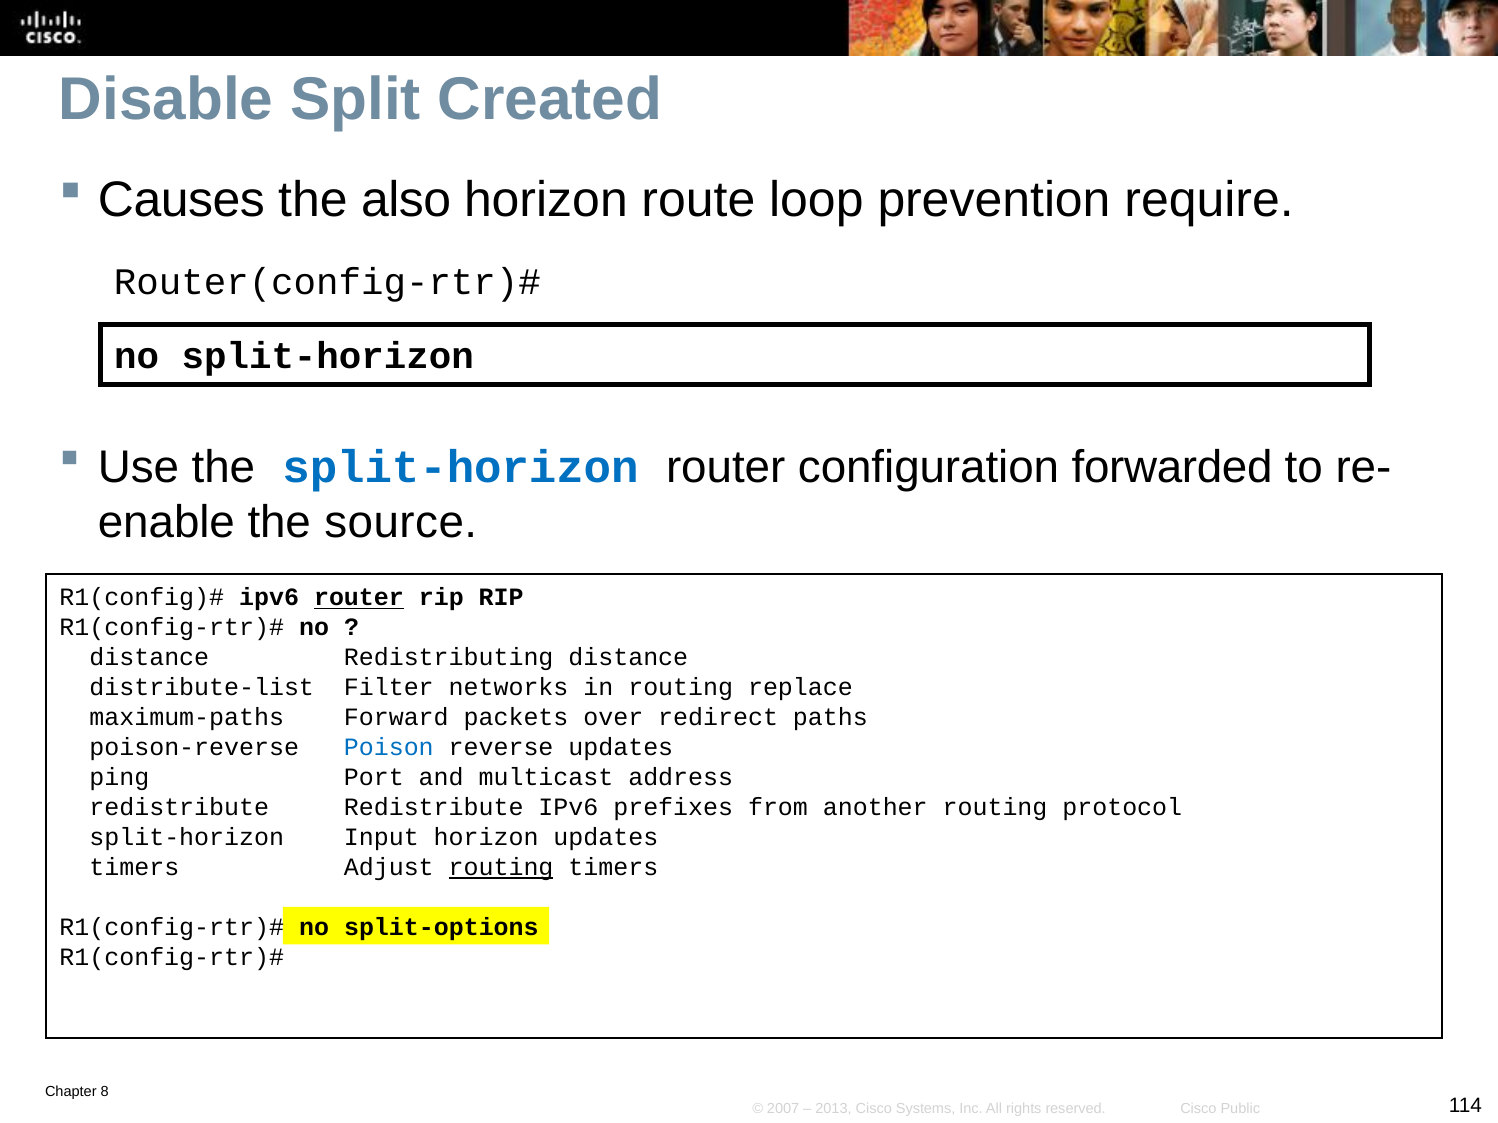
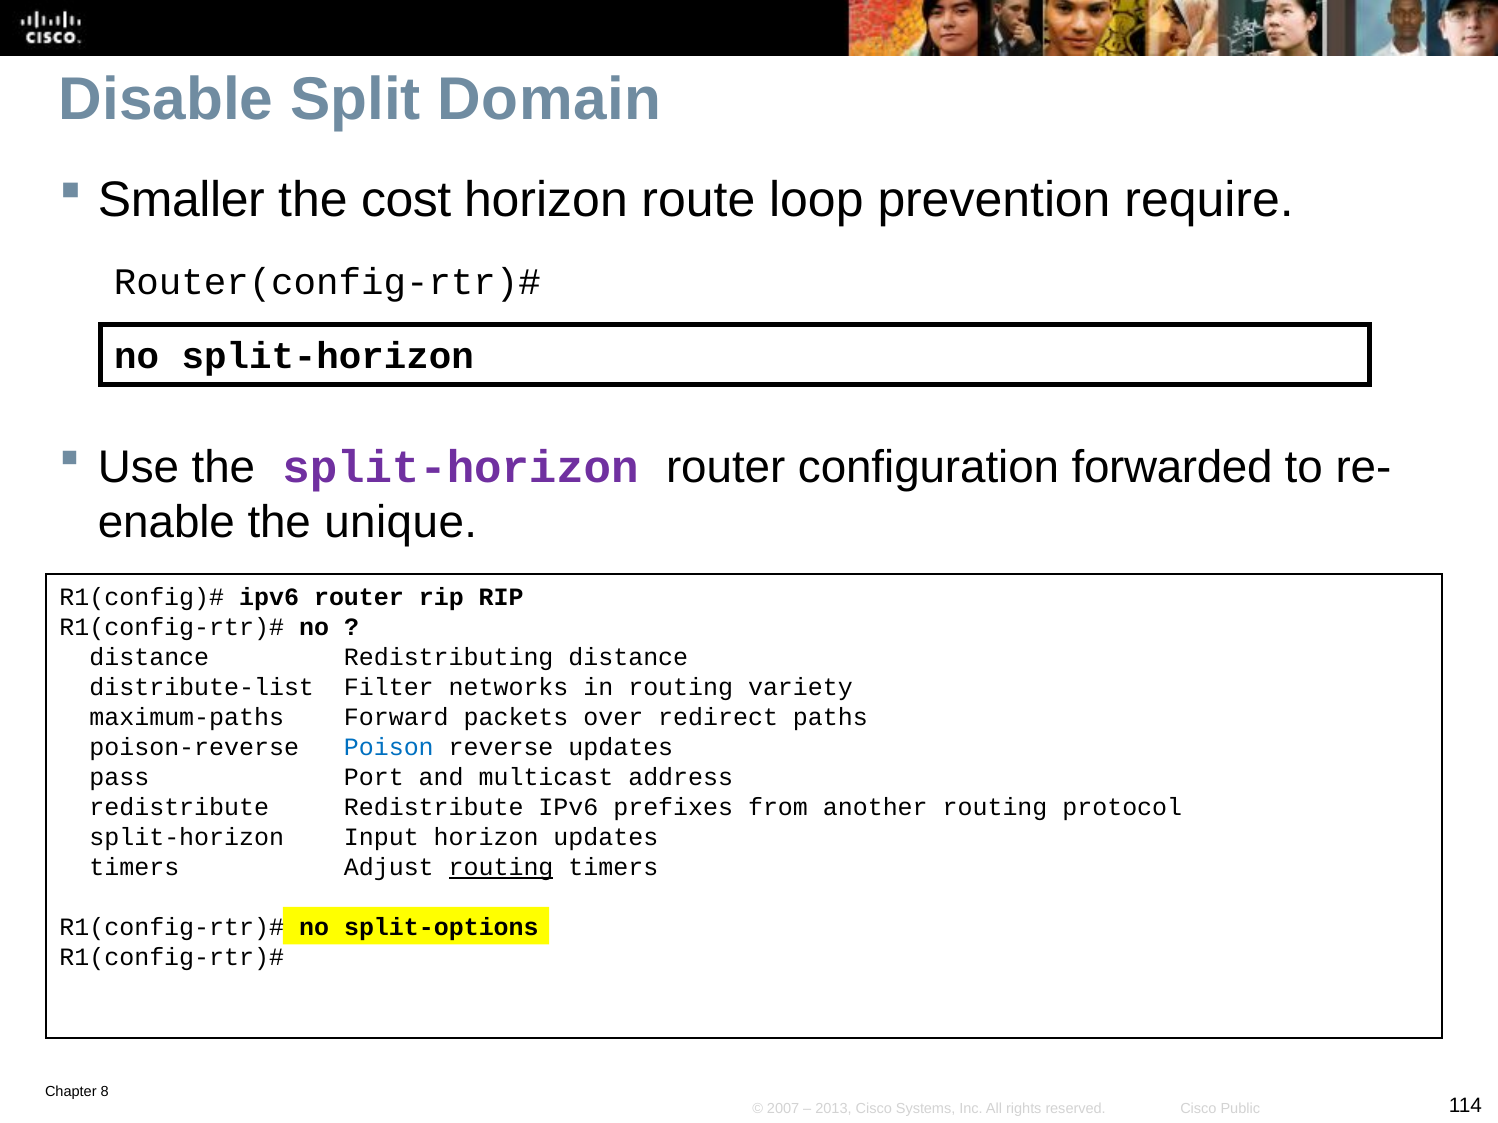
Created: Created -> Domain
Causes: Causes -> Smaller
also: also -> cost
split-horizon at (461, 468) colour: blue -> purple
source: source -> unique
router at (359, 598) underline: present -> none
replace: replace -> variety
ping: ping -> pass
